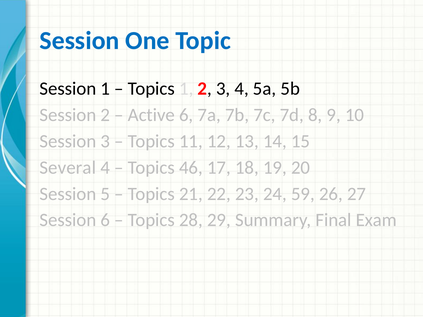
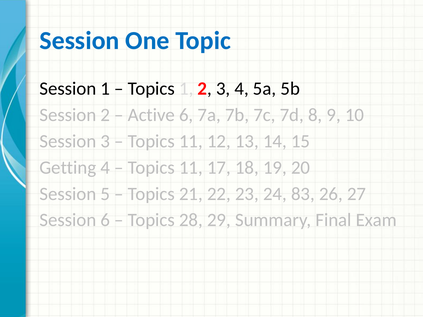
Several: Several -> Getting
46 at (191, 168): 46 -> 11
59: 59 -> 83
